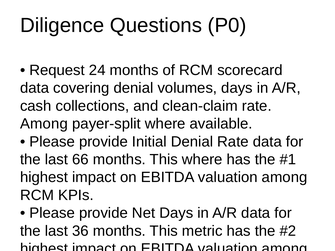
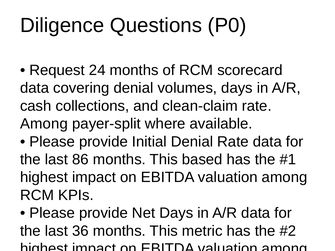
66: 66 -> 86
This where: where -> based
